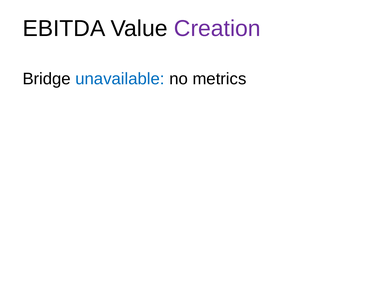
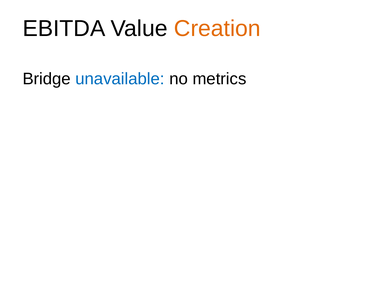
Creation colour: purple -> orange
